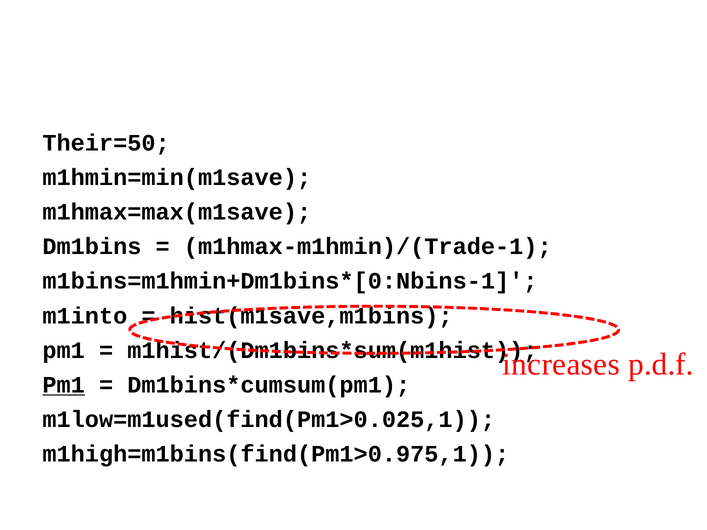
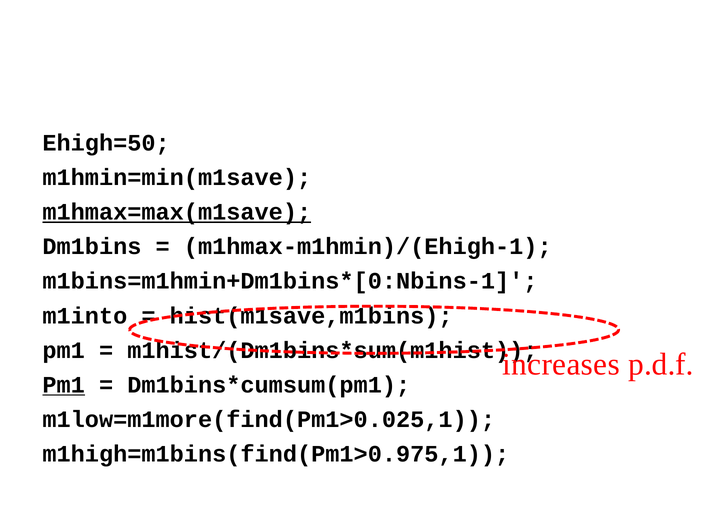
Their=50: Their=50 -> Ehigh=50
m1hmax=max(m1save underline: none -> present
m1hmax-m1hmin)/(Trade-1: m1hmax-m1hmin)/(Trade-1 -> m1hmax-m1hmin)/(Ehigh-1
m1low=m1used(find(Pm1>0.025,1: m1low=m1used(find(Pm1>0.025,1 -> m1low=m1more(find(Pm1>0.025,1
